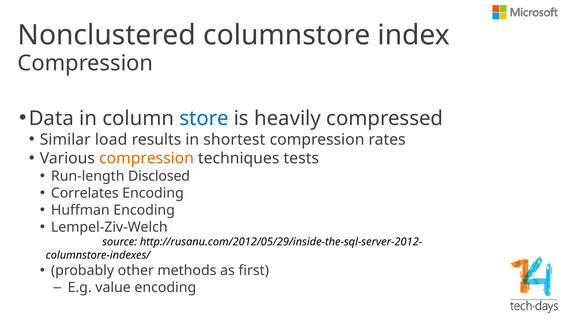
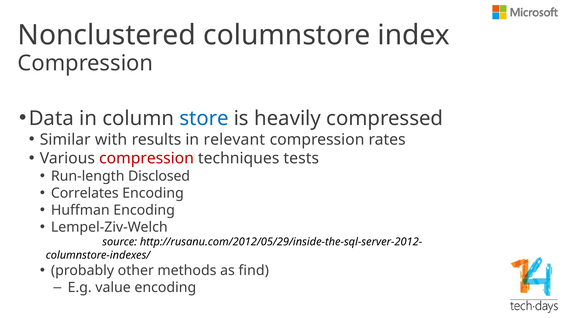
load: load -> with
shortest: shortest -> relevant
compression at (147, 158) colour: orange -> red
first: first -> find
